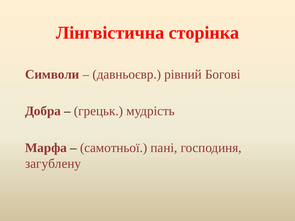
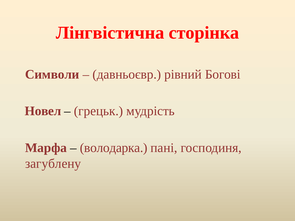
Добра: Добра -> Новел
самотньої: самотньої -> володарка
